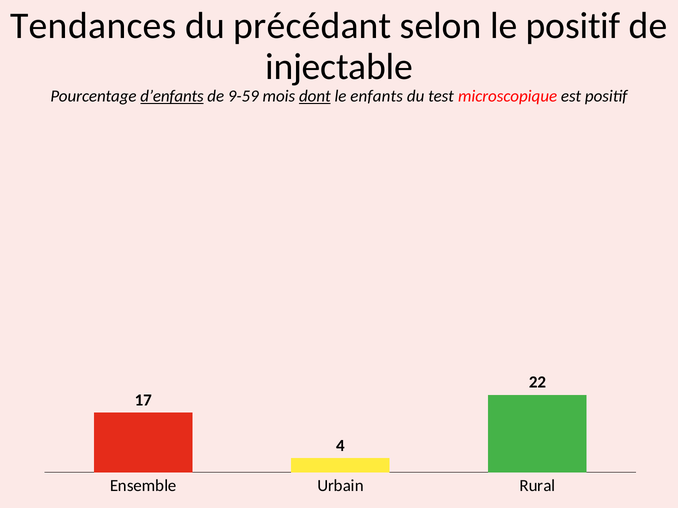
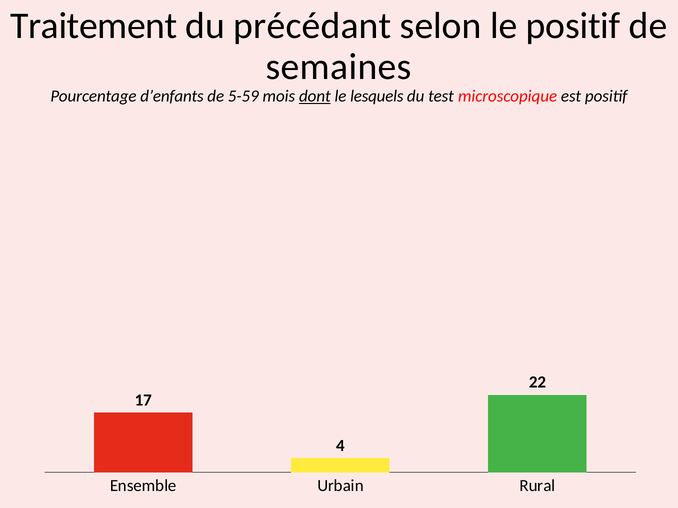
Tendances: Tendances -> Traitement
injectable: injectable -> semaines
d’enfants underline: present -> none
9-59: 9-59 -> 5-59
enfants: enfants -> lesquels
